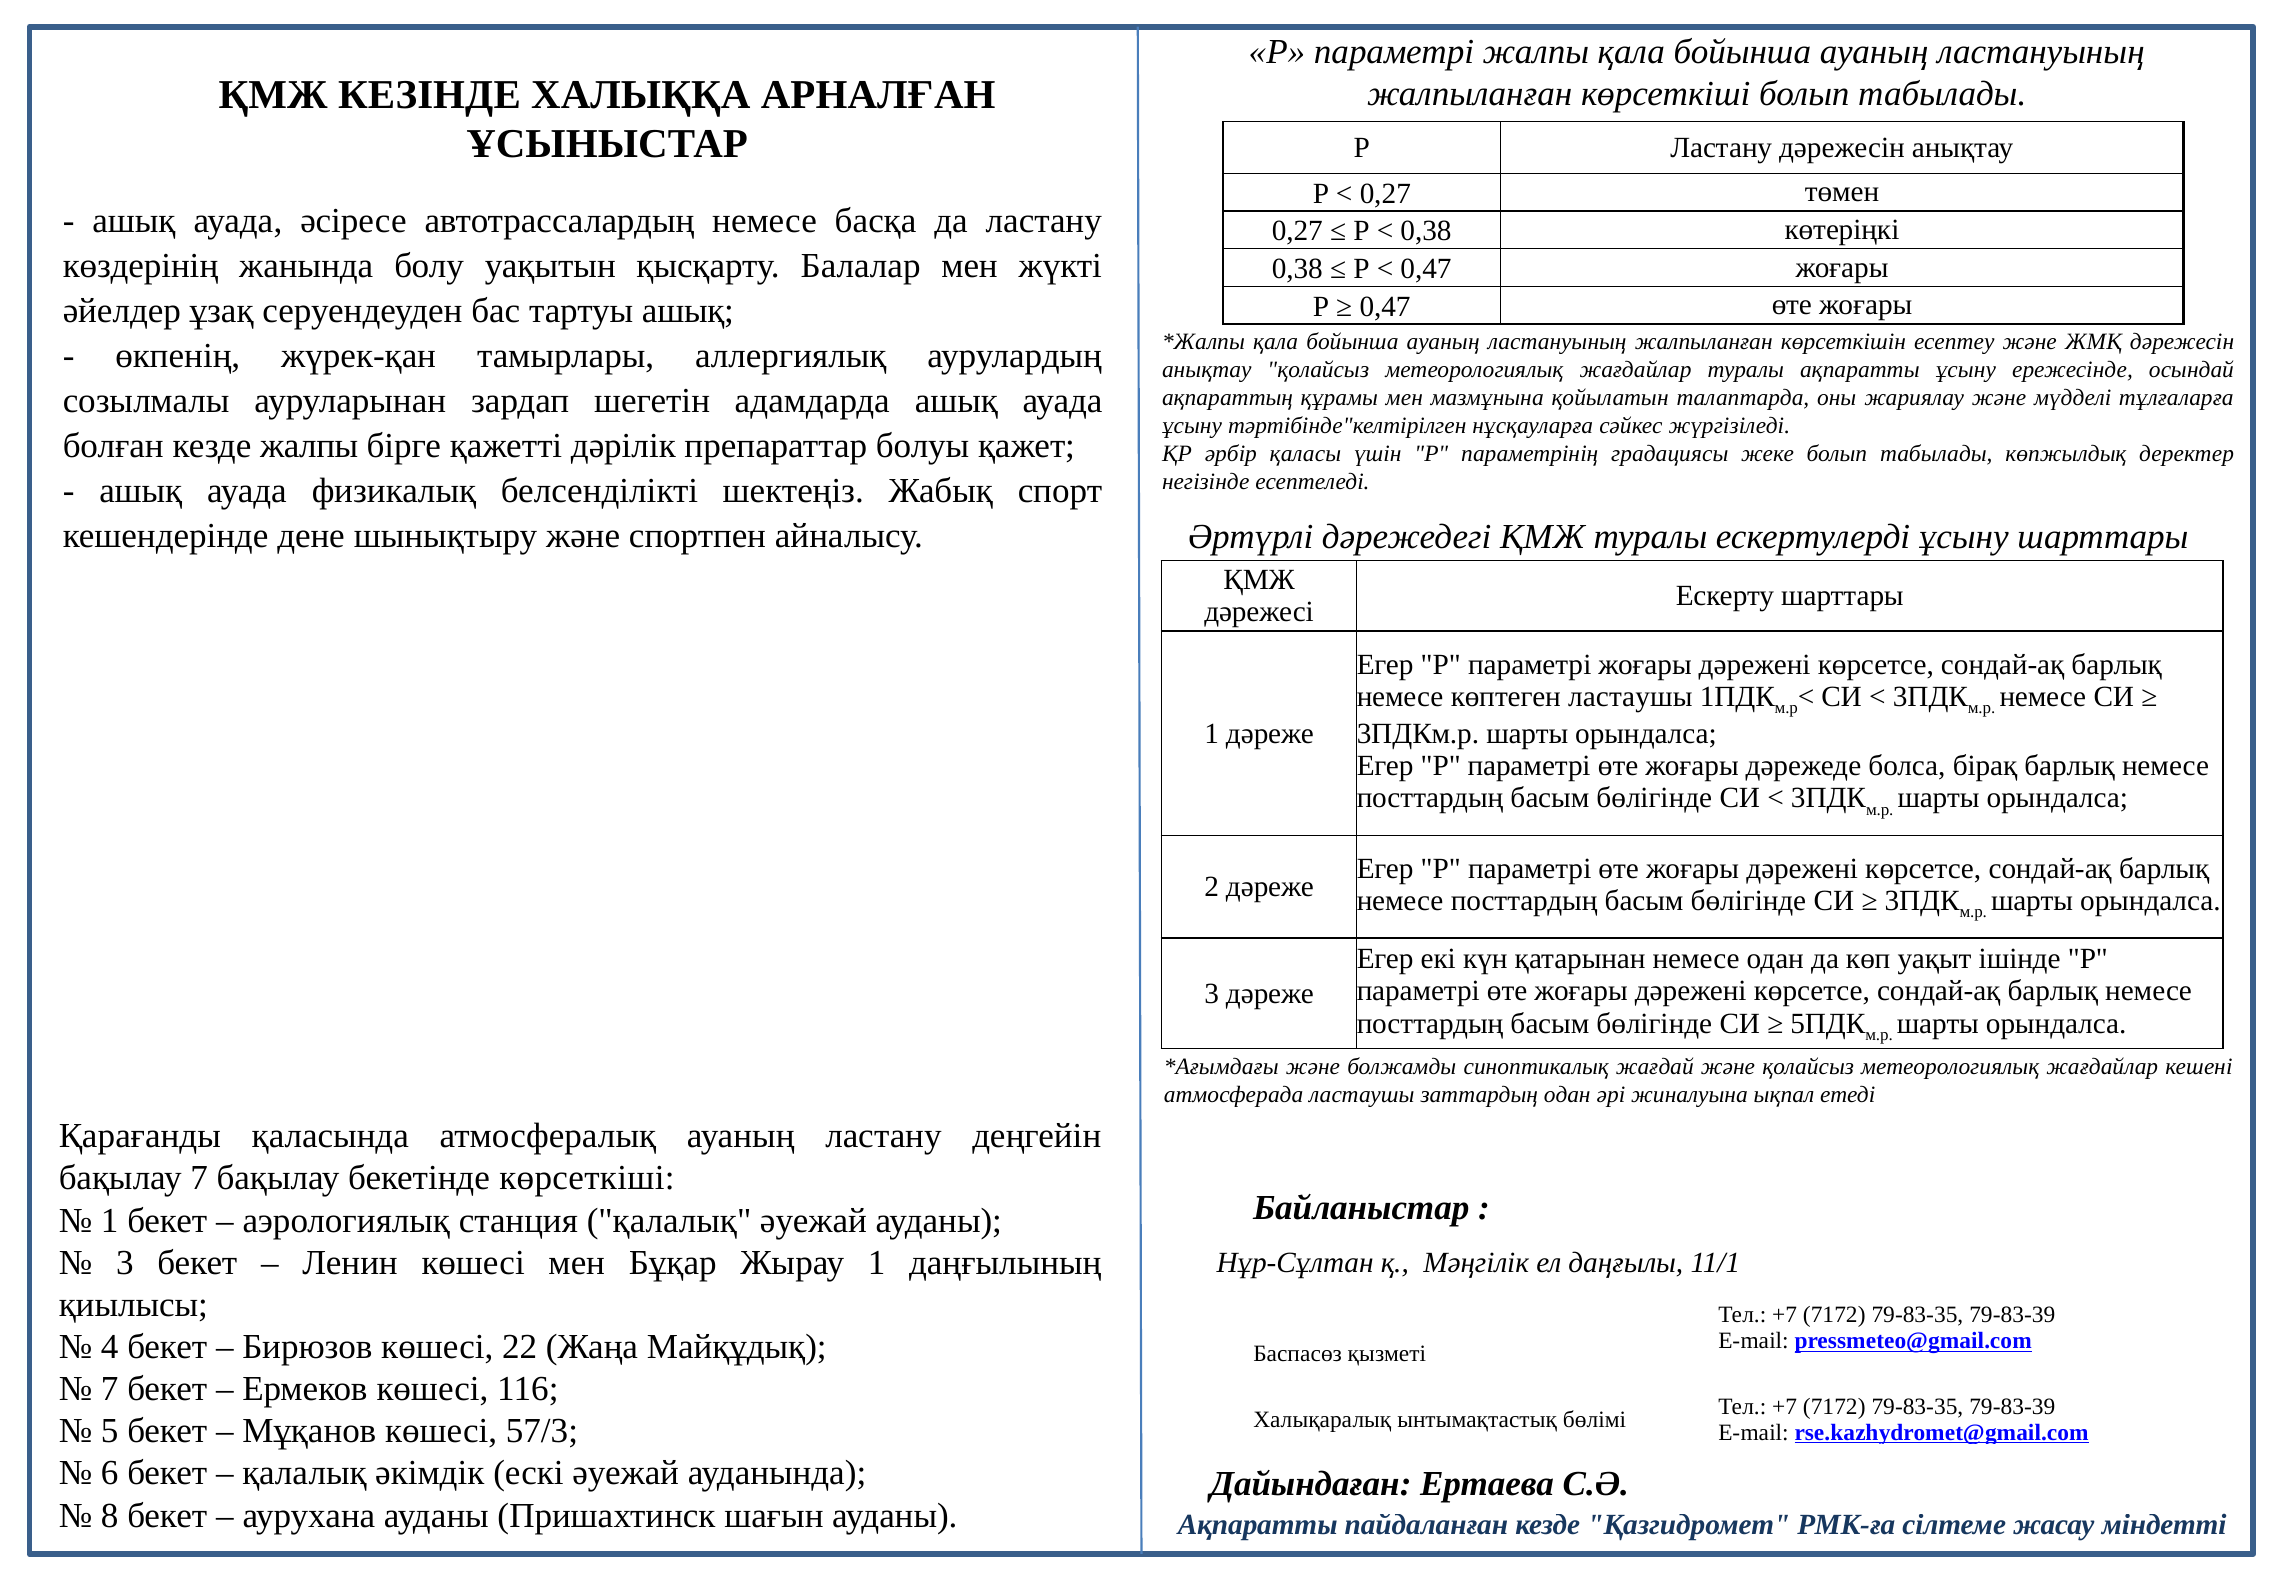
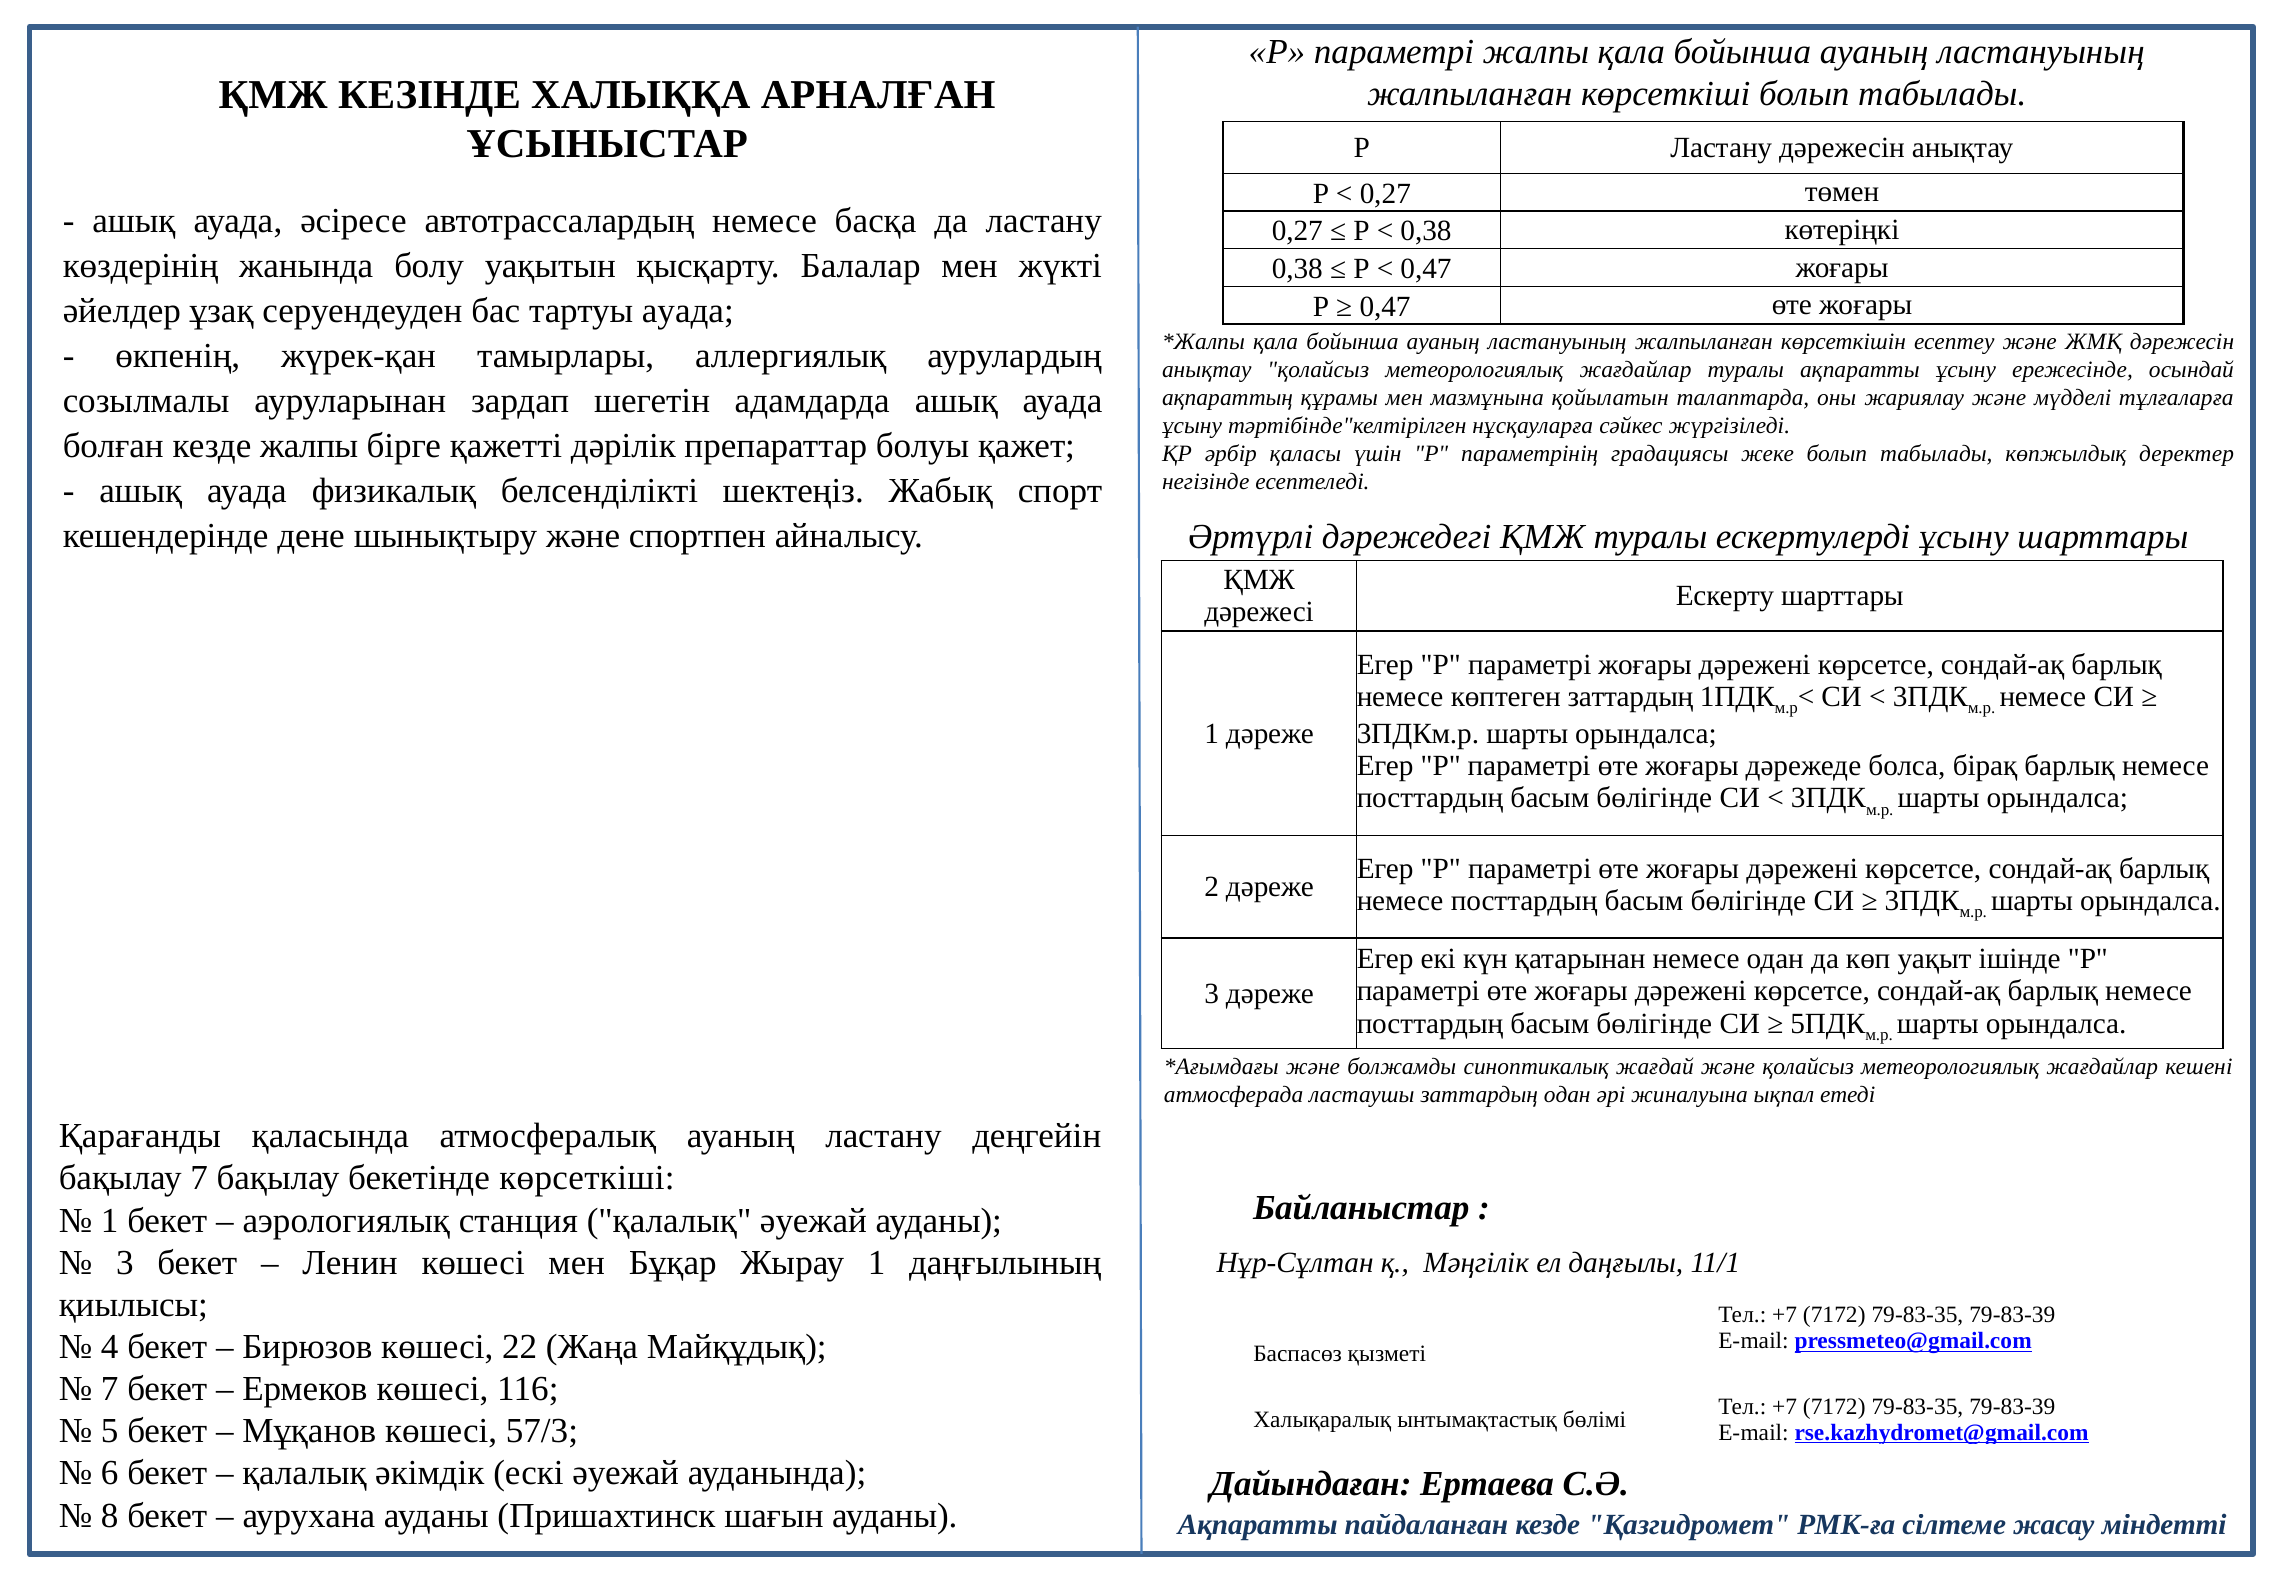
тартуы ашық: ашық -> ауада
көптеген ластаушы: ластаушы -> заттардың
